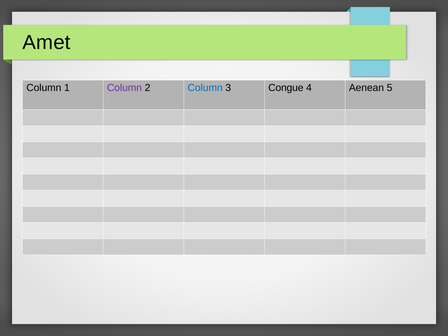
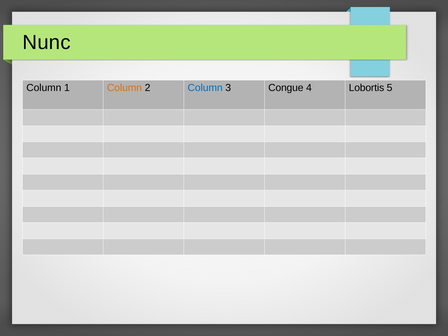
Amet: Amet -> Nunc
Column at (124, 88) colour: purple -> orange
Aenean: Aenean -> Lobortis
